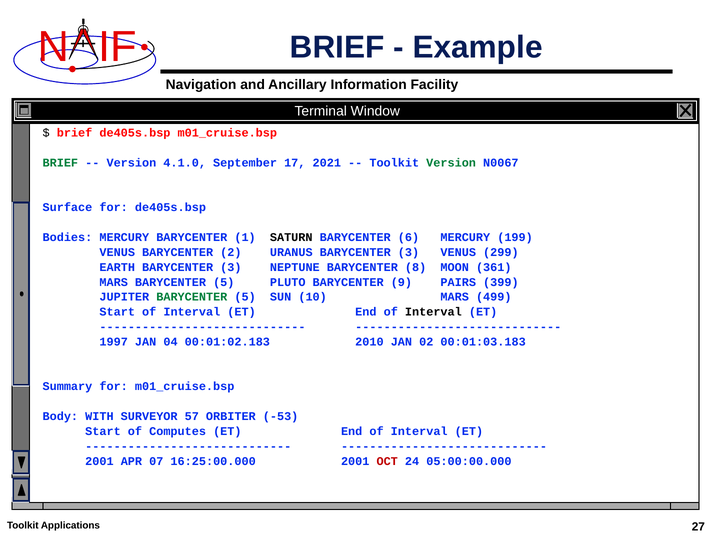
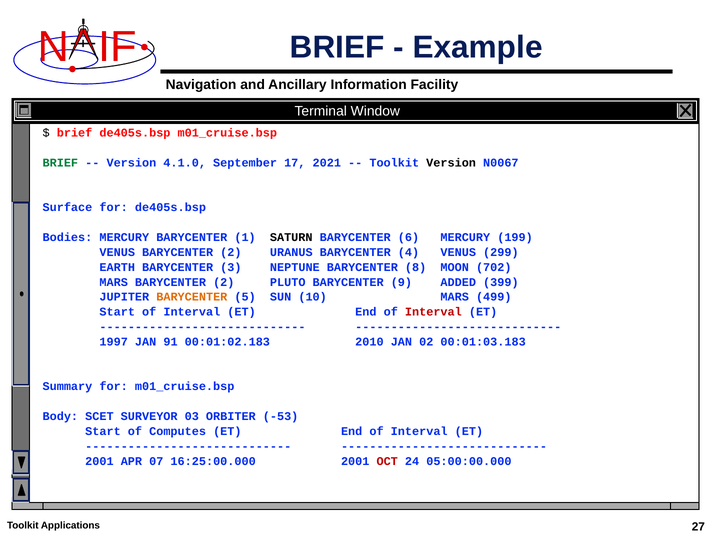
Version at (451, 163) colour: green -> black
URANUS BARYCENTER 3: 3 -> 4
361: 361 -> 702
MARS BARYCENTER 5: 5 -> 2
PAIRS: PAIRS -> ADDED
BARYCENTER at (192, 297) colour: green -> orange
Interval at (433, 312) colour: black -> red
04: 04 -> 91
WITH: WITH -> SCET
57: 57 -> 03
